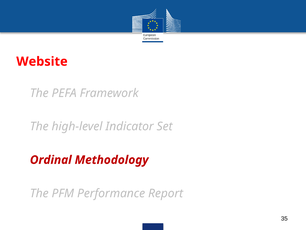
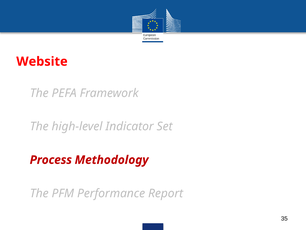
Ordinal: Ordinal -> Process
